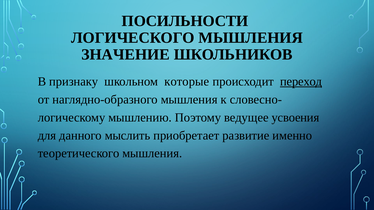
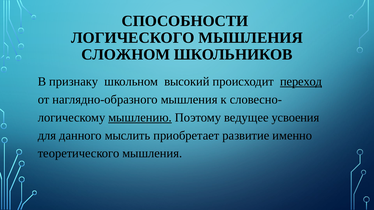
ПОСИЛЬНОСТИ: ПОСИЛЬНОСТИ -> СПОСОБНОСТИ
ЗНАЧЕНИЕ: ЗНАЧЕНИЕ -> СЛОЖНОМ
которые: которые -> высокий
мышлению underline: none -> present
